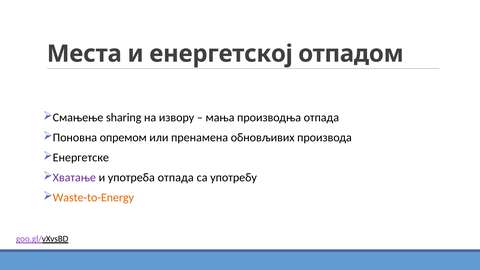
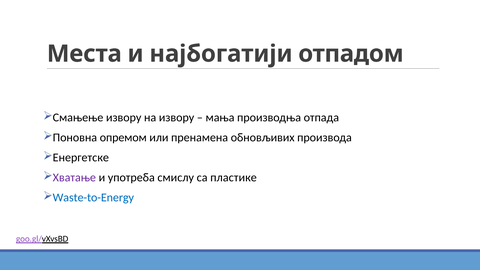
енергетској: енергетској -> најбогатији
Смањење sharing: sharing -> извору
употреба отпада: отпада -> смислу
употребу: употребу -> пластике
Waste-to-Energy colour: orange -> blue
